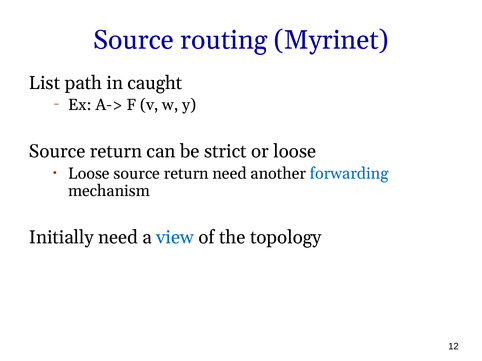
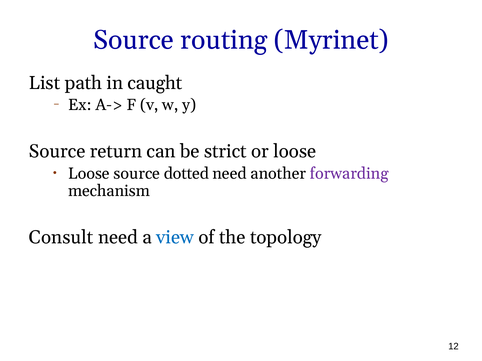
Loose source return: return -> dotted
forwarding colour: blue -> purple
Initially: Initially -> Consult
